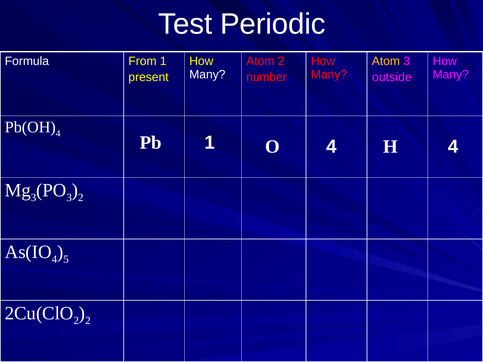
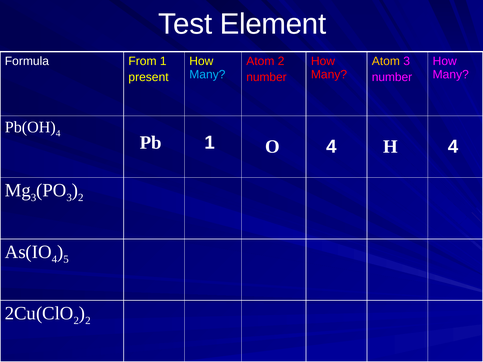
Periodic: Periodic -> Element
Many at (207, 75) colour: white -> light blue
outside at (392, 77): outside -> number
